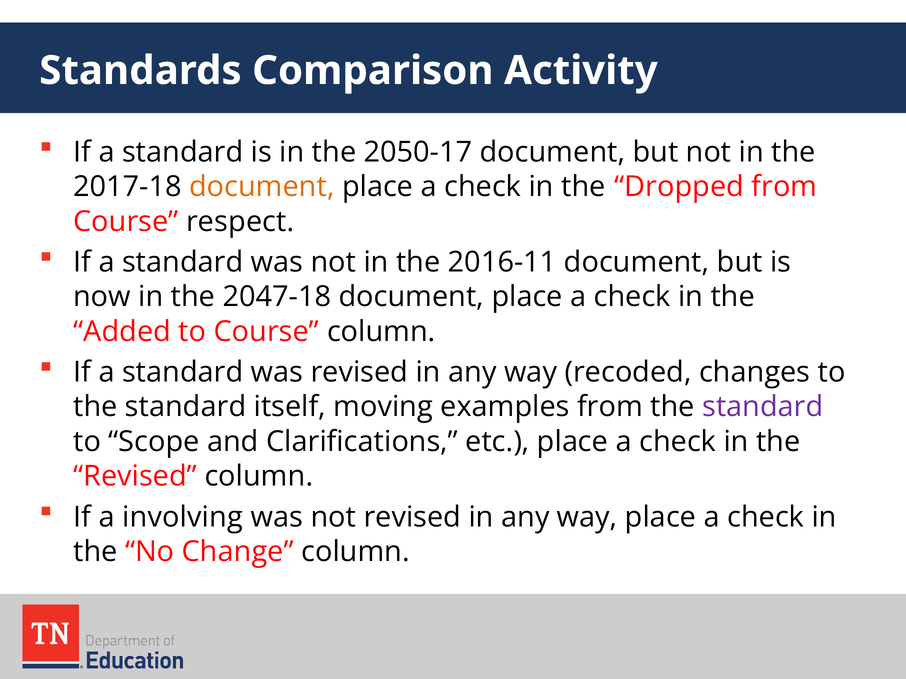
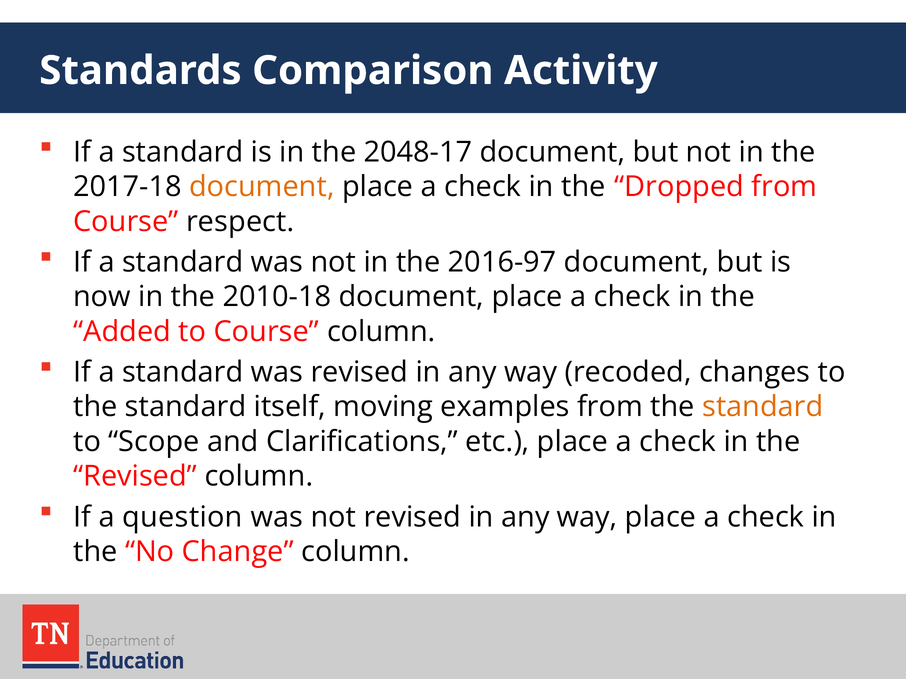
2050-17: 2050-17 -> 2048-17
2016-11: 2016-11 -> 2016-97
2047-18: 2047-18 -> 2010-18
standard at (763, 407) colour: purple -> orange
involving: involving -> question
